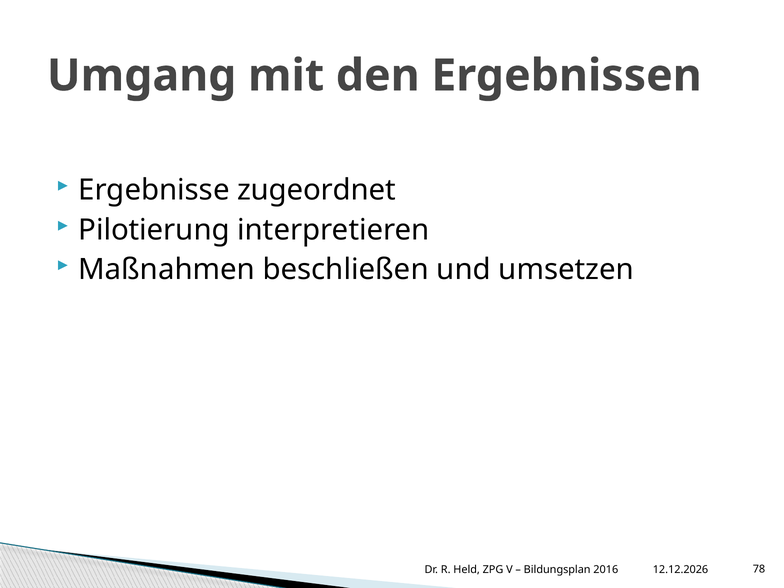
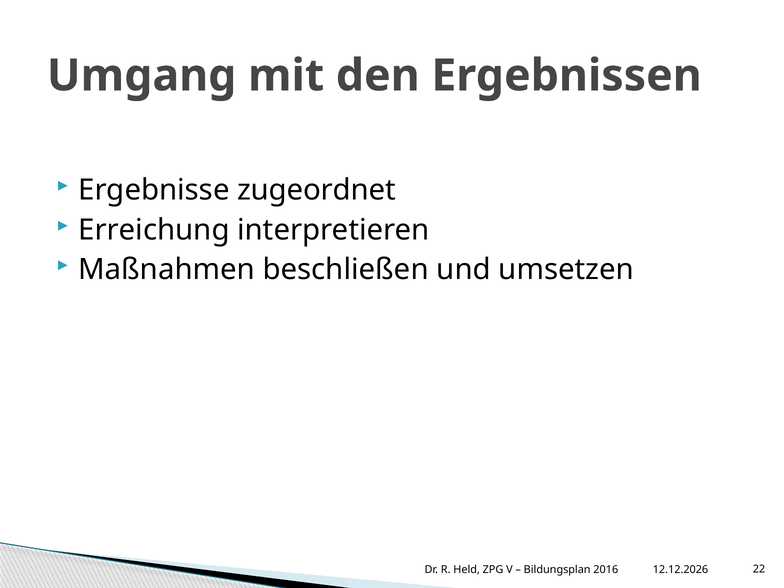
Pilotierung: Pilotierung -> Erreichung
78: 78 -> 22
